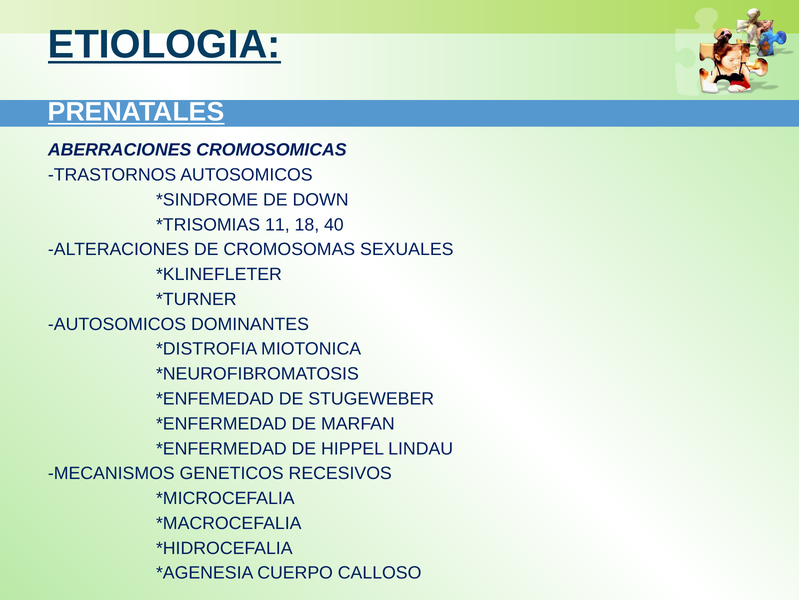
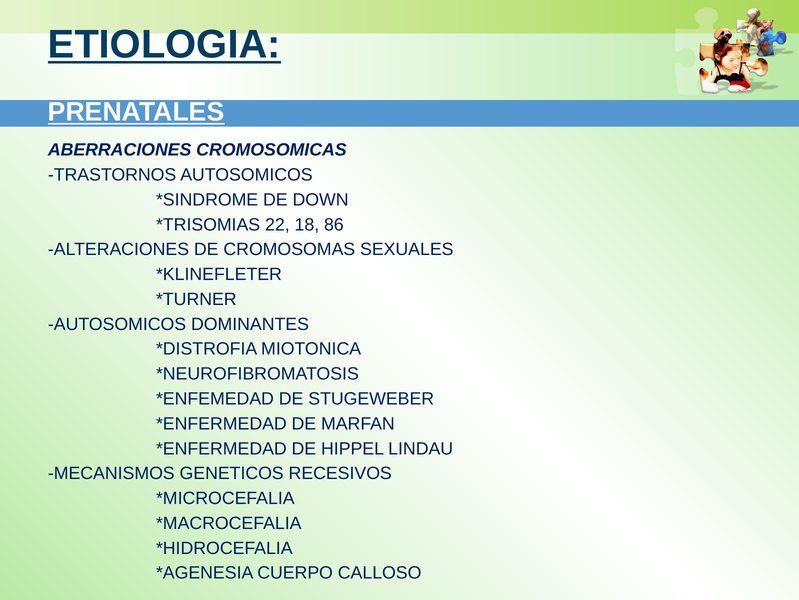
11: 11 -> 22
40: 40 -> 86
